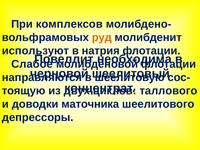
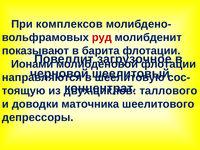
руд colour: orange -> red
используют: используют -> показывают
натрия: натрия -> барита
необходима: необходима -> загрузочное
Слабое: Слабое -> Ионами
